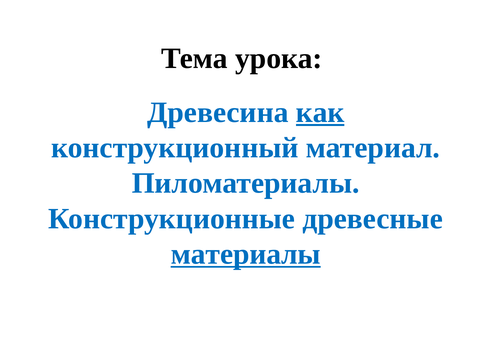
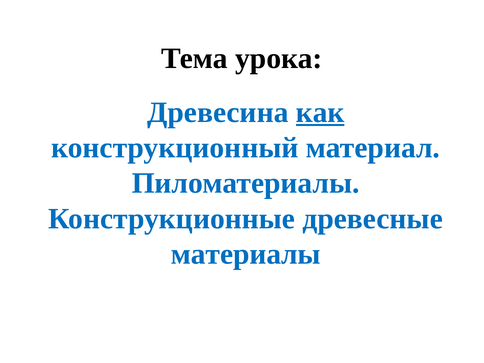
материалы underline: present -> none
